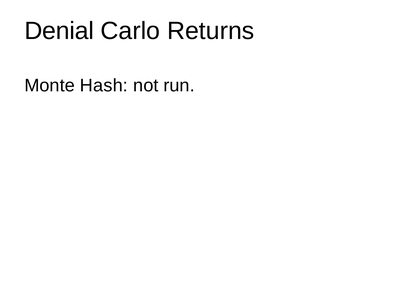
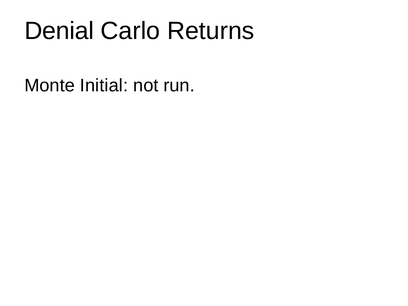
Hash: Hash -> Initial
